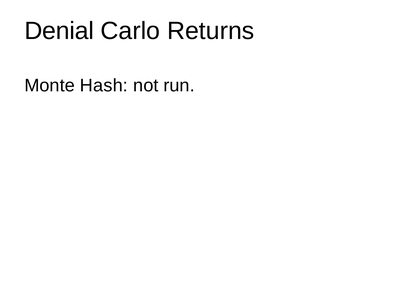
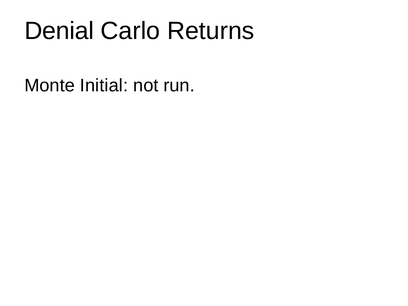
Hash: Hash -> Initial
